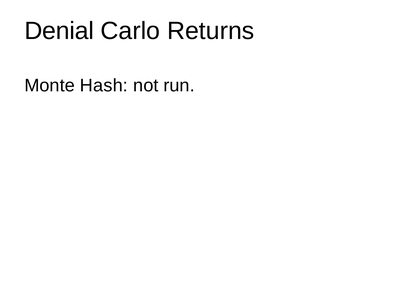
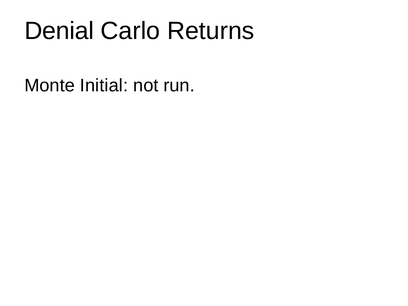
Hash: Hash -> Initial
